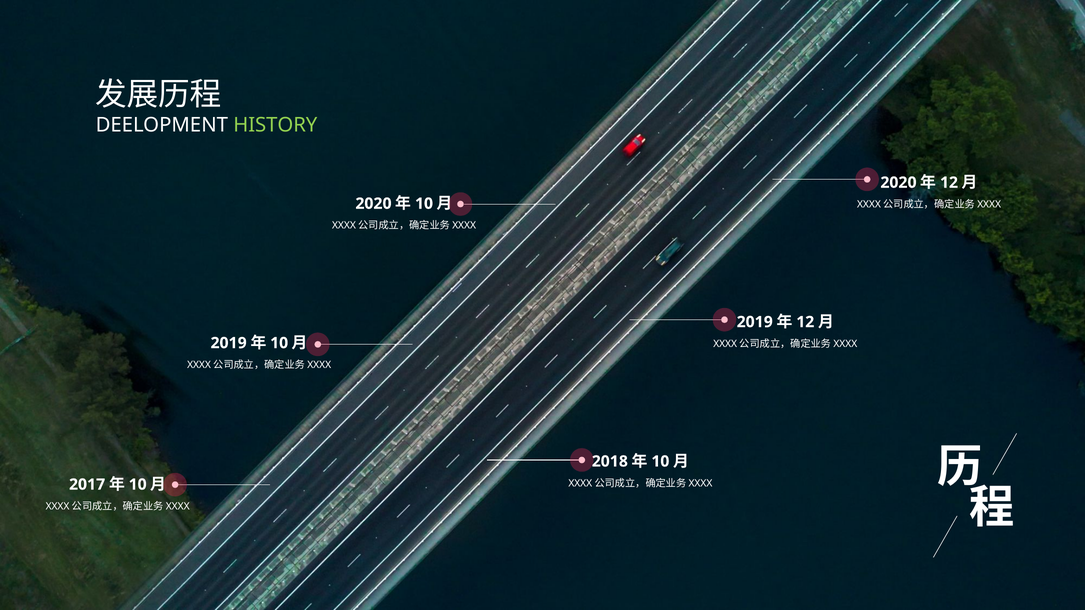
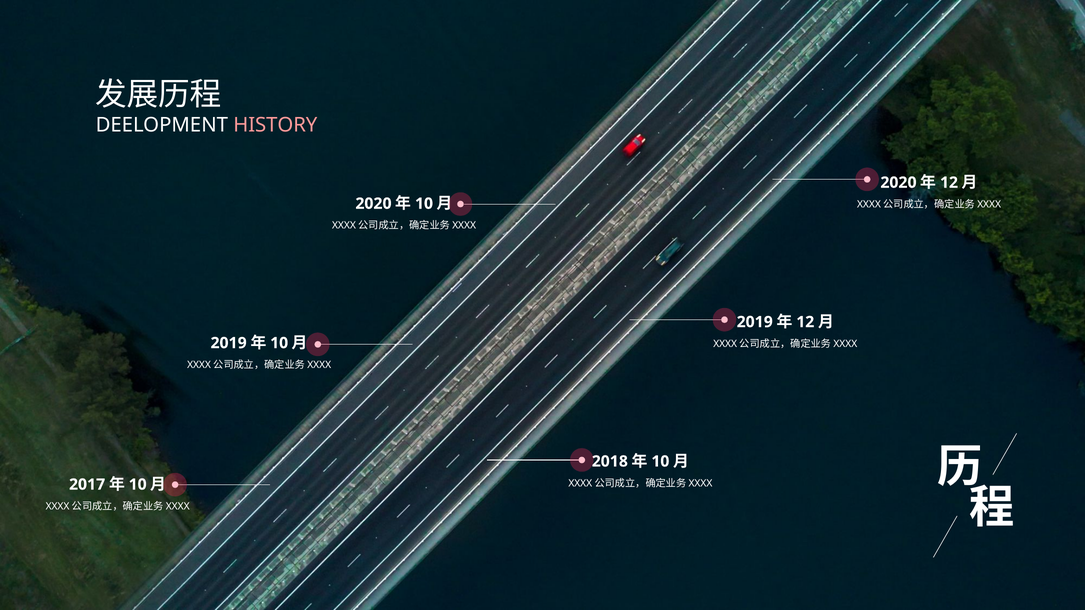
HISTORY colour: light green -> pink
